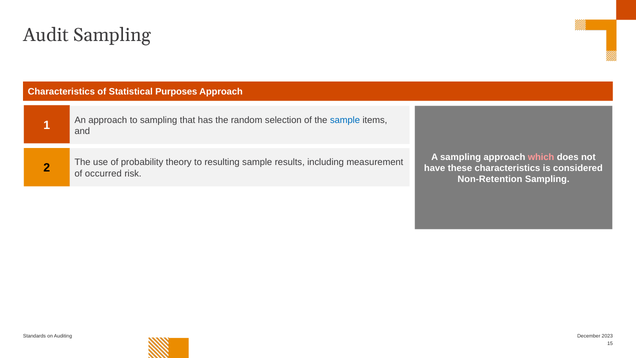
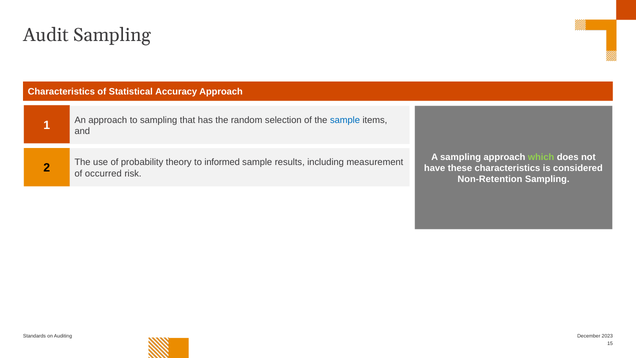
Purposes: Purposes -> Accuracy
which colour: pink -> light green
resulting: resulting -> informed
